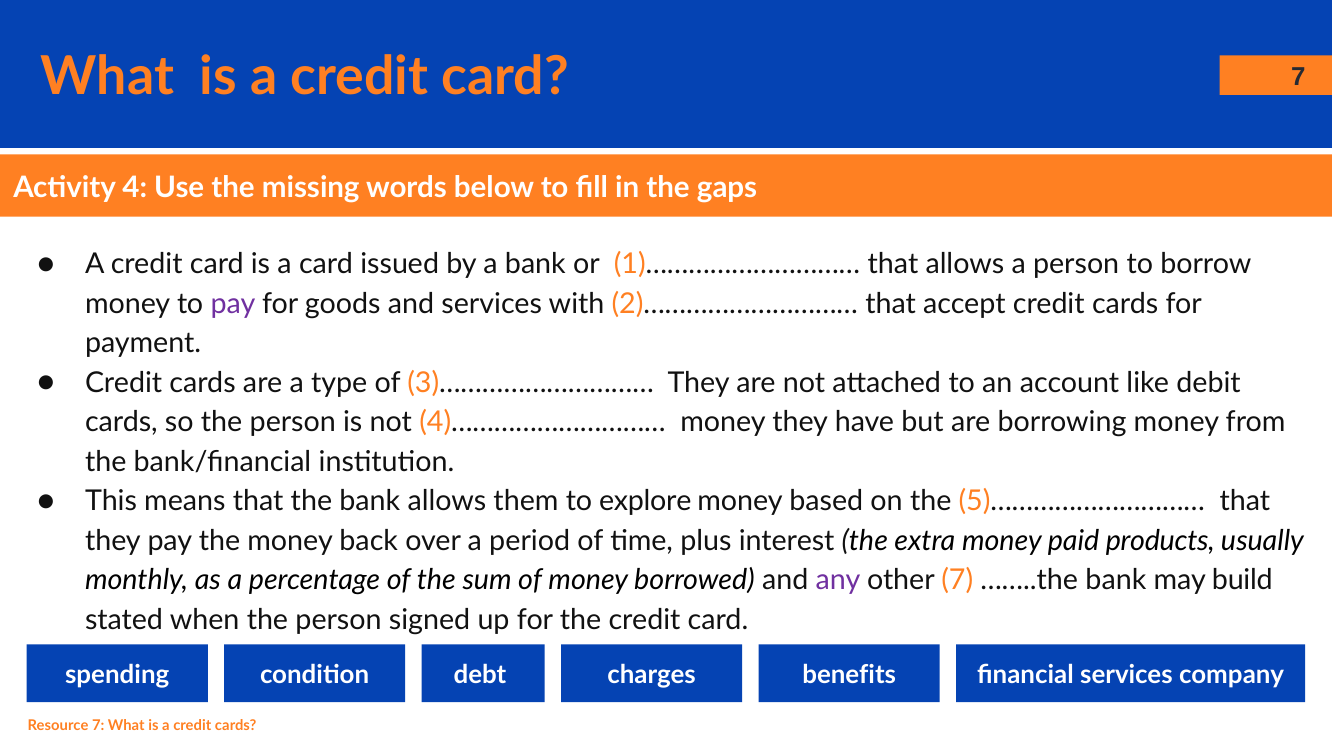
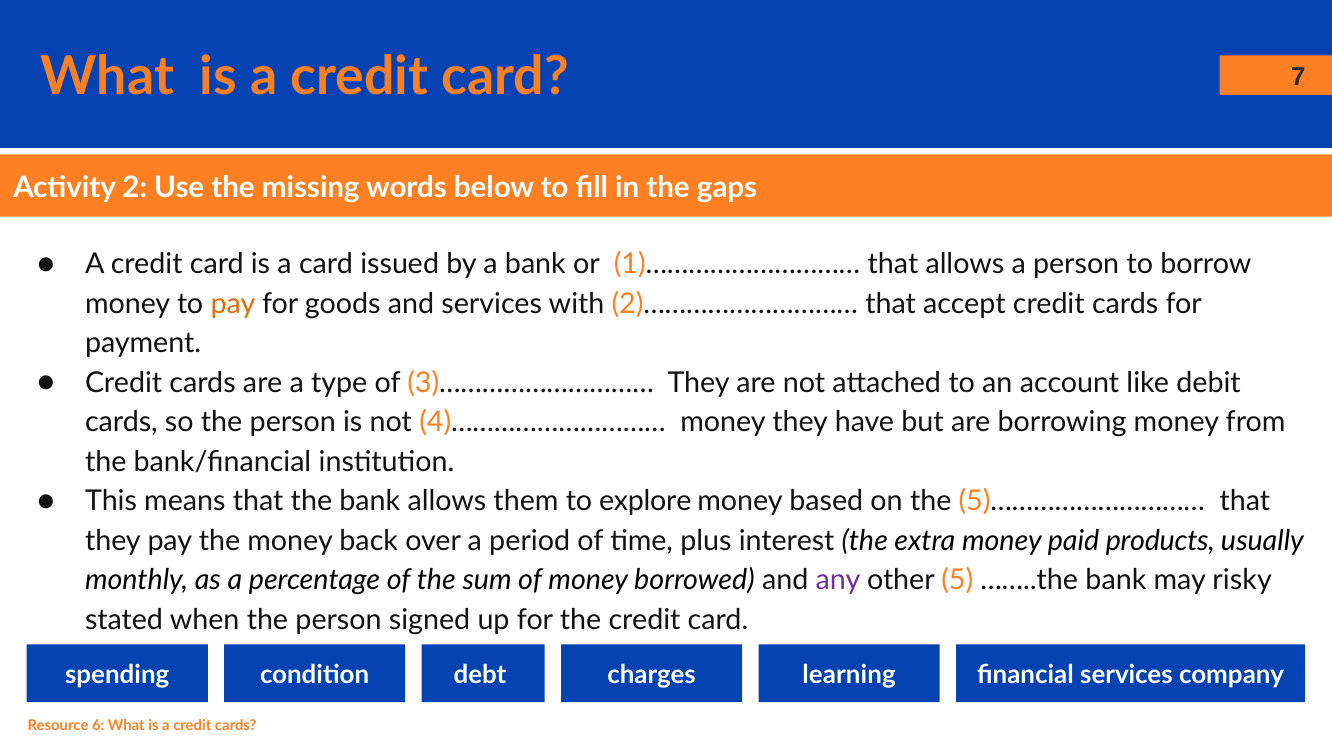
4: 4 -> 2
pay at (233, 304) colour: purple -> orange
other 7: 7 -> 5
build: build -> risky
benefits: benefits -> learning
Resource 7: 7 -> 6
